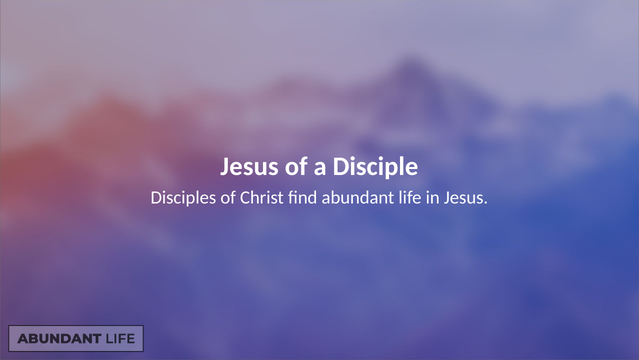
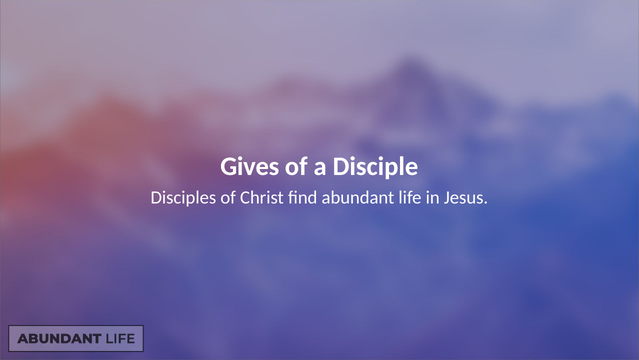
Jesus at (250, 166): Jesus -> Gives
